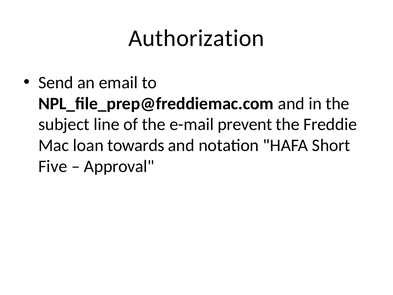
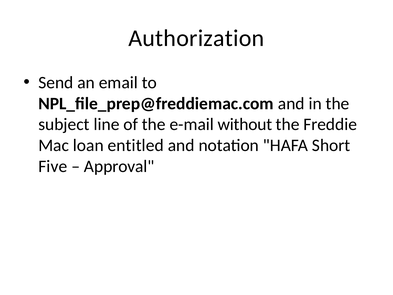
prevent: prevent -> without
towards: towards -> entitled
